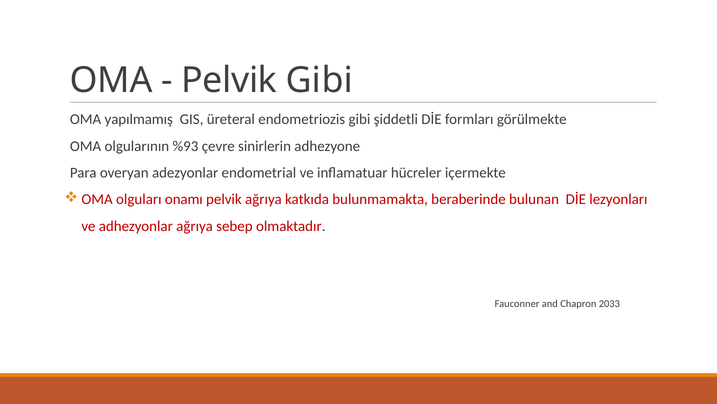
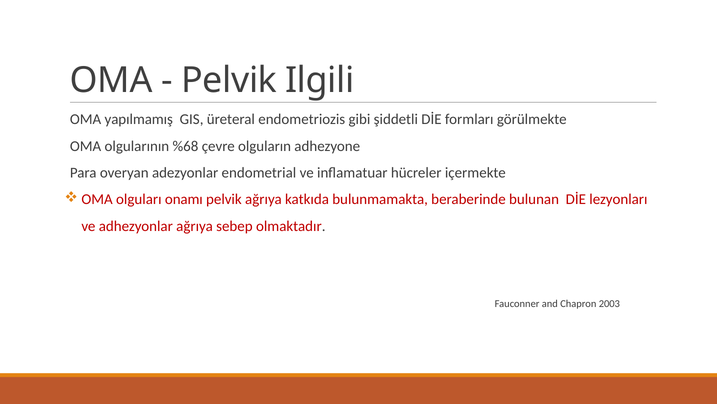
Pelvik Gibi: Gibi -> Ilgili
%93: %93 -> %68
sinirlerin: sinirlerin -> olguların
2033: 2033 -> 2003
